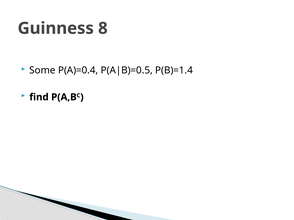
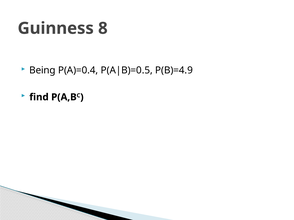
Some: Some -> Being
P(B)=1.4: P(B)=1.4 -> P(B)=4.9
